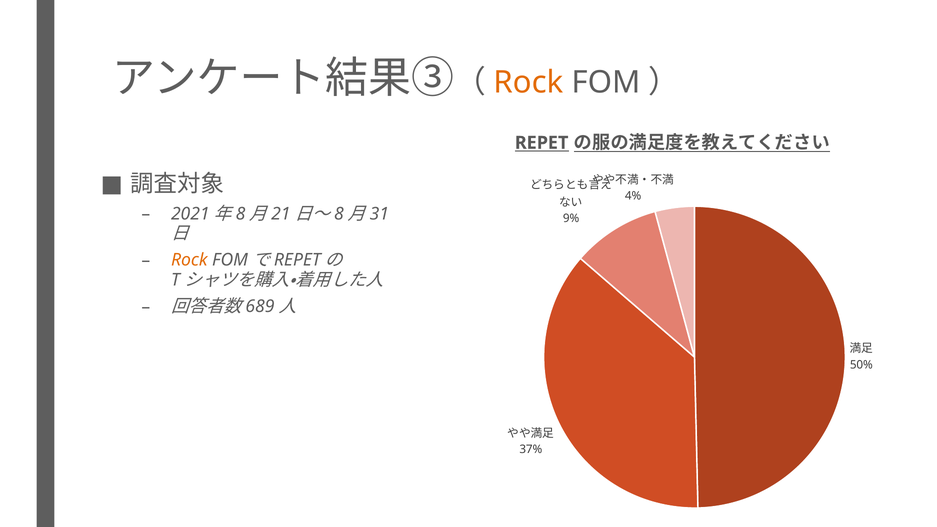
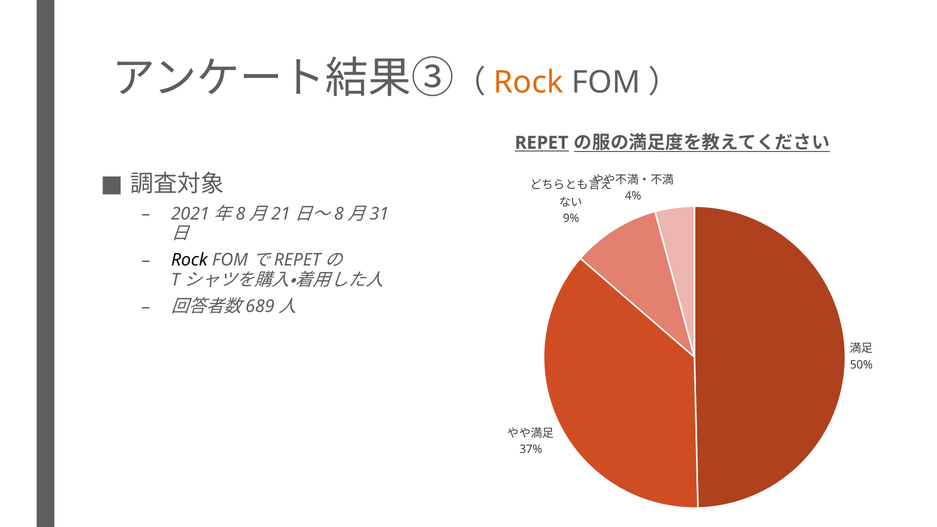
Rock at (189, 260) colour: orange -> black
